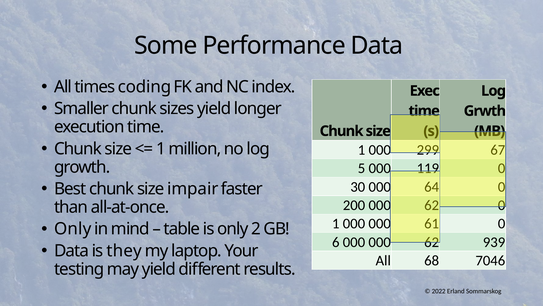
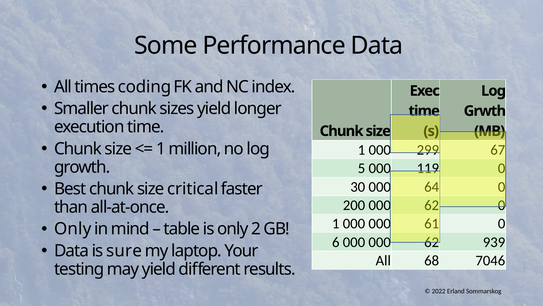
impair: impair -> critical
they: they -> sure
